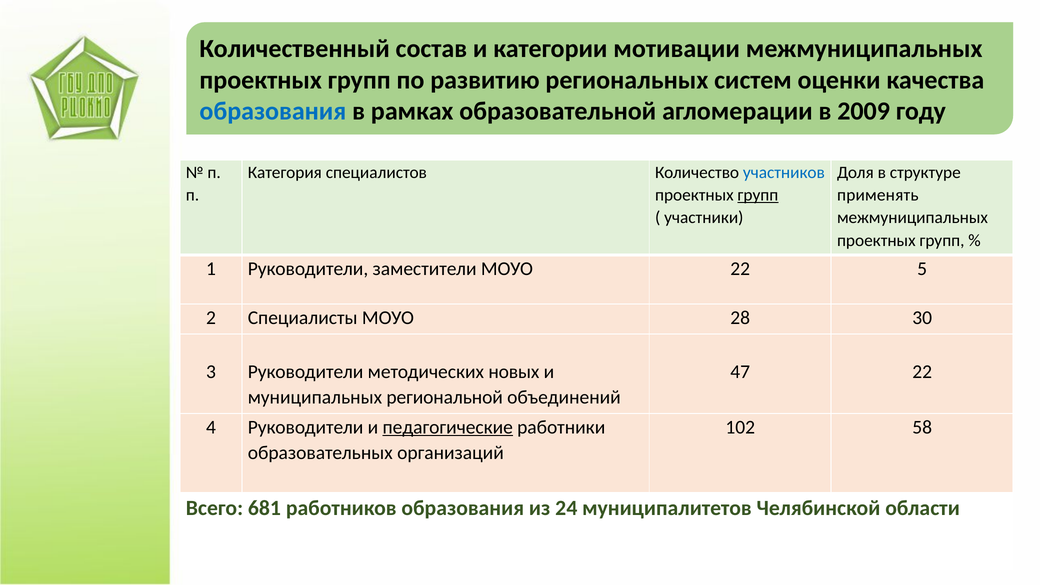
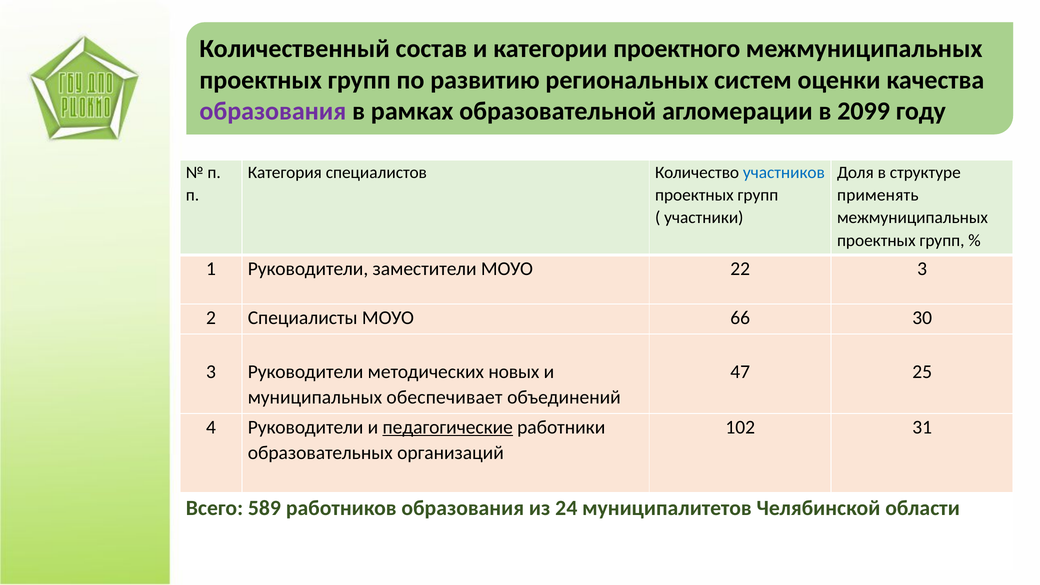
мотивации: мотивации -> проектного
образования at (273, 111) colour: blue -> purple
2009: 2009 -> 2099
групп at (758, 195) underline: present -> none
22 5: 5 -> 3
28: 28 -> 66
47 22: 22 -> 25
региональной: региональной -> обеспечивает
58: 58 -> 31
681: 681 -> 589
